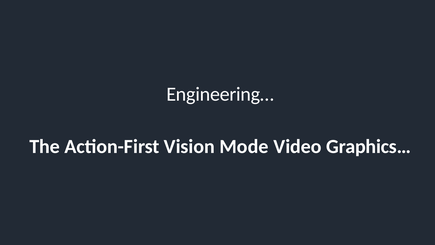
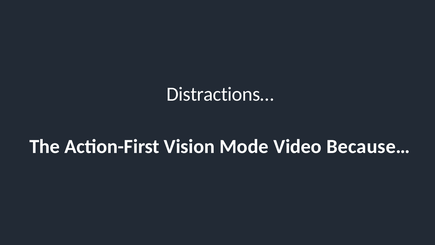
Engineering…: Engineering… -> Distractions…
Graphics…: Graphics… -> Because…
